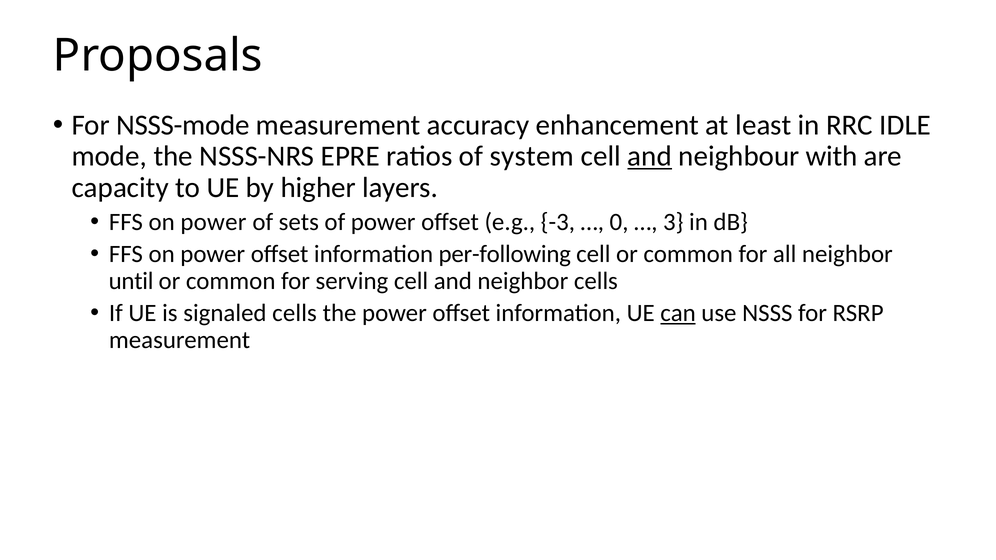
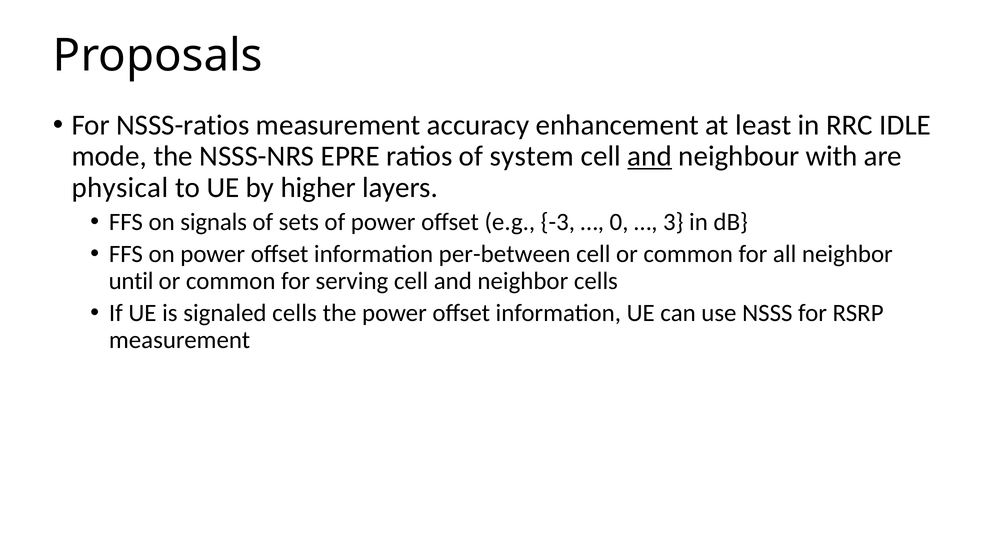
NSSS-mode: NSSS-mode -> NSSS-ratios
capacity: capacity -> physical
power at (213, 222): power -> signals
per-following: per-following -> per-between
can underline: present -> none
